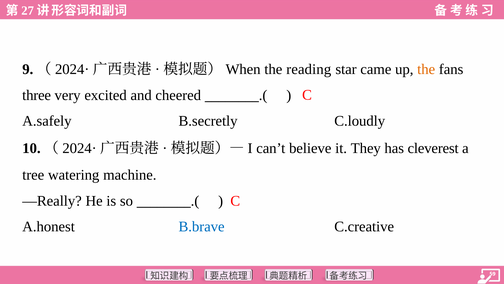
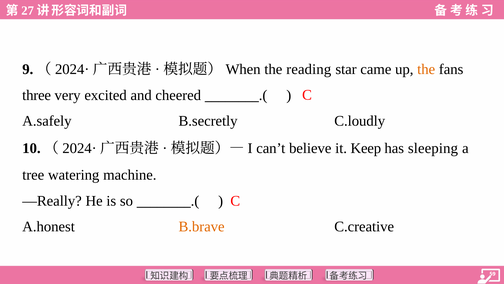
They: They -> Keep
cleverest: cleverest -> sleeping
B.brave colour: blue -> orange
